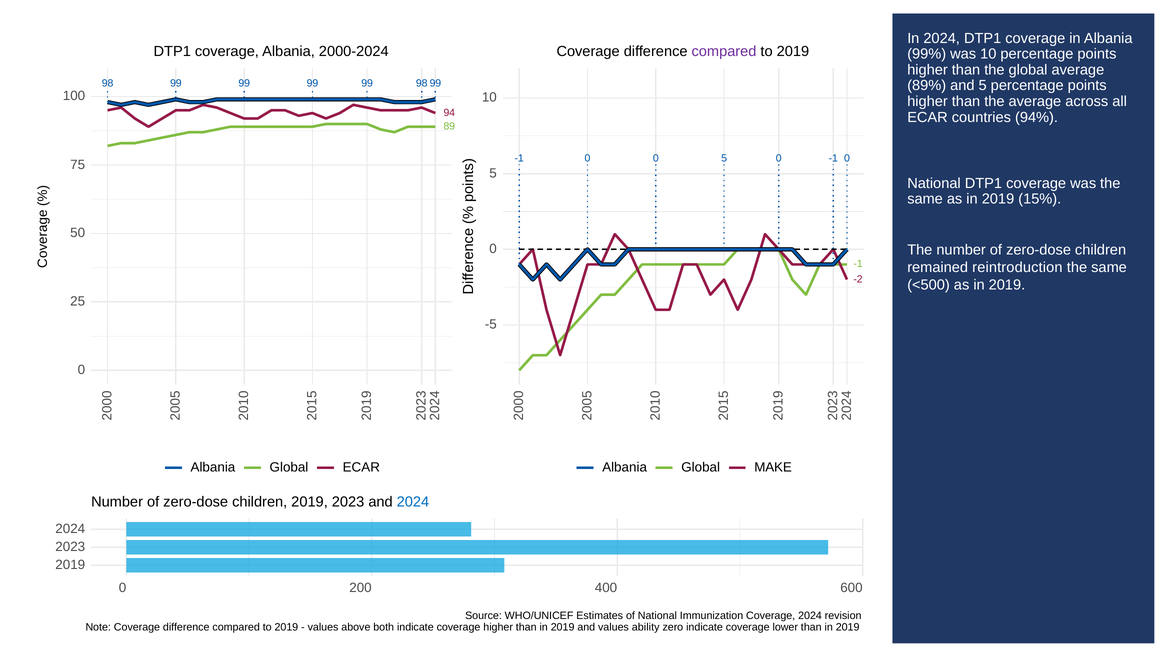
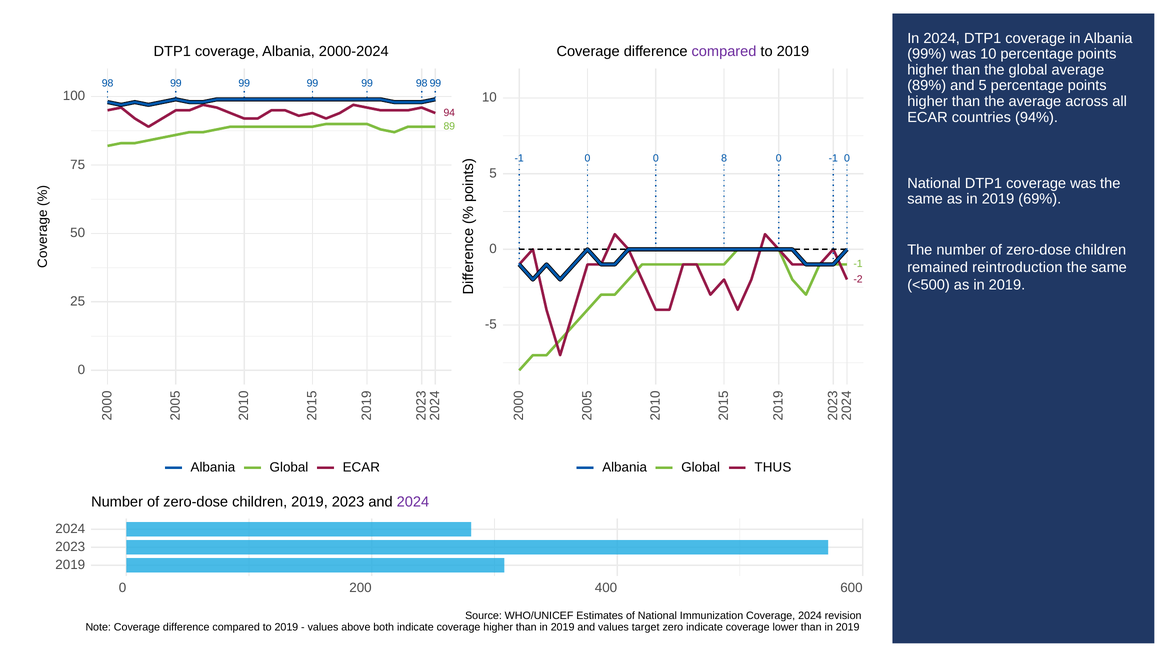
-1 0 0 5: 5 -> 8
15%: 15% -> 69%
MAKE: MAKE -> THUS
2024 at (413, 502) colour: blue -> purple
ability: ability -> target
